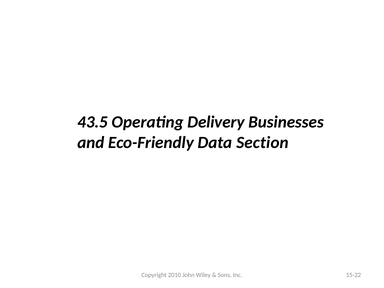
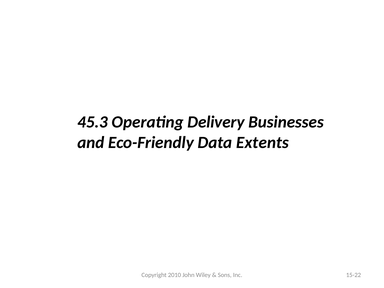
43.5: 43.5 -> 45.3
Section: Section -> Extents
